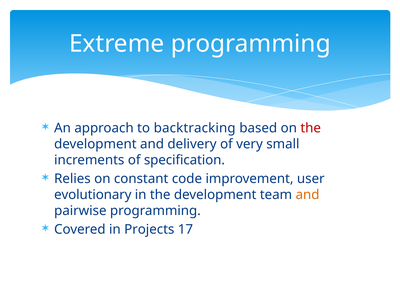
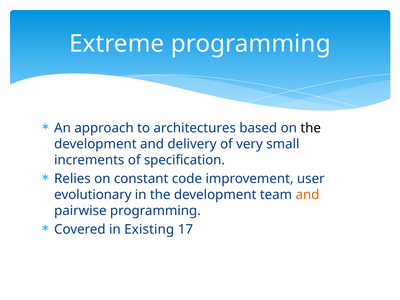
backtracking: backtracking -> architectures
the at (311, 128) colour: red -> black
Projects: Projects -> Existing
